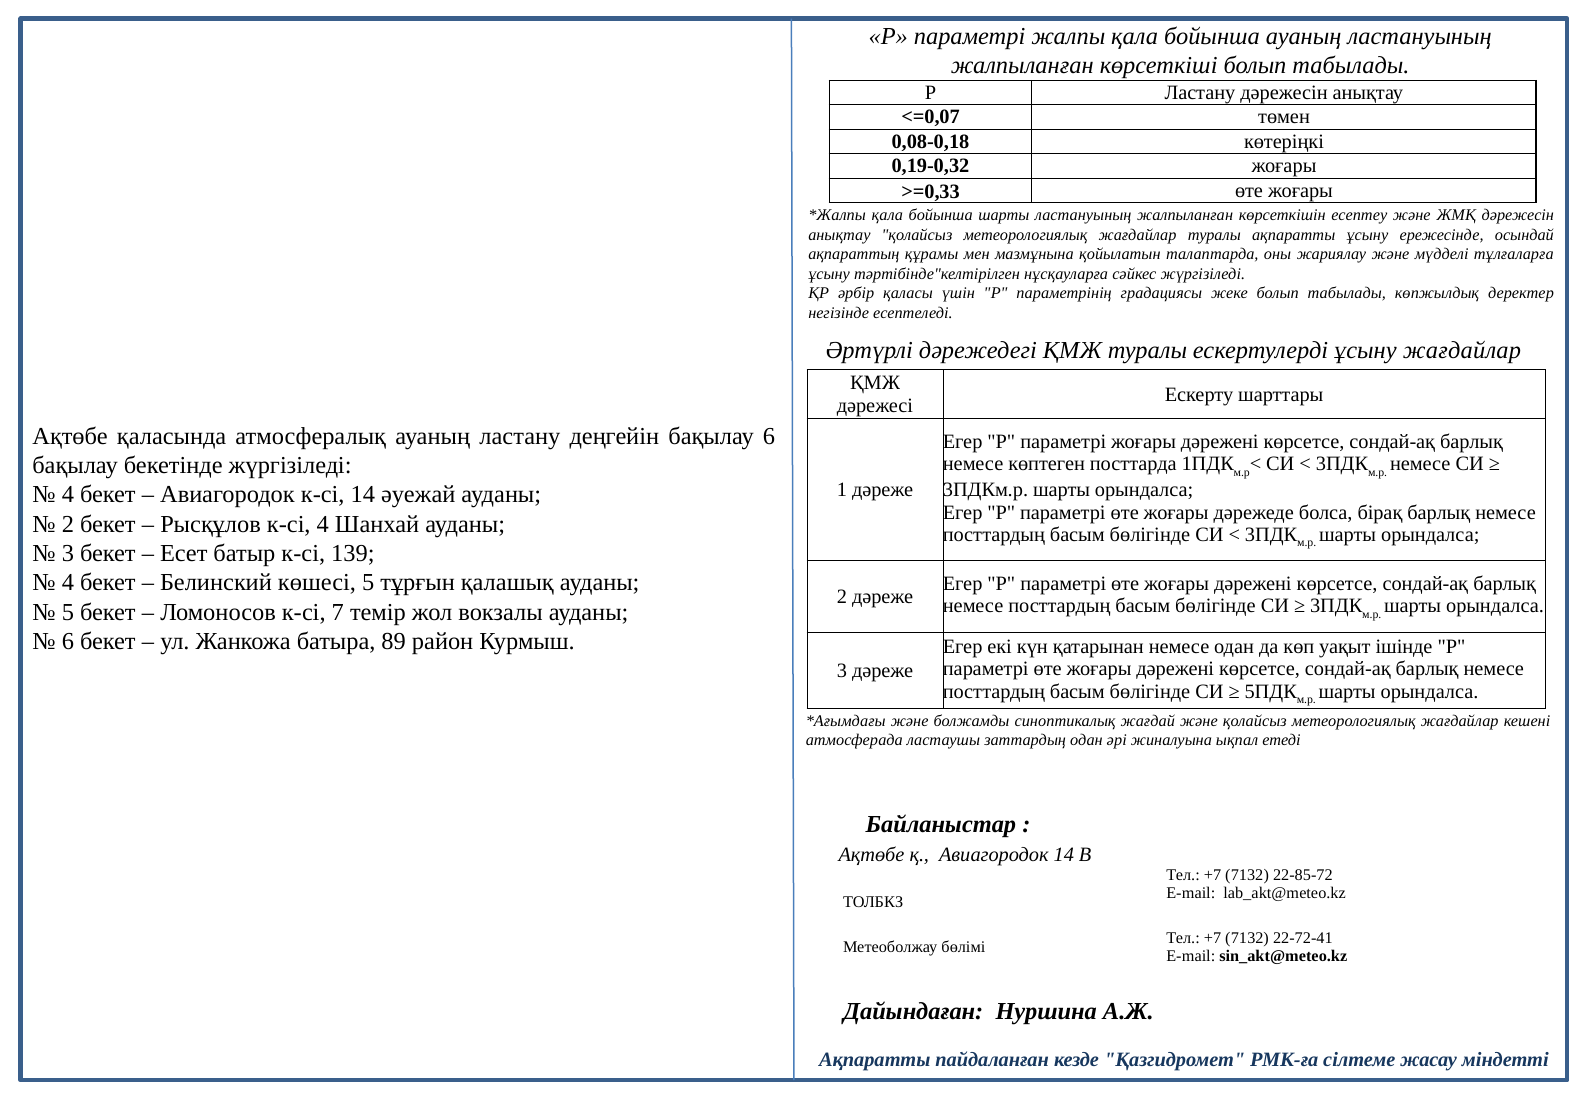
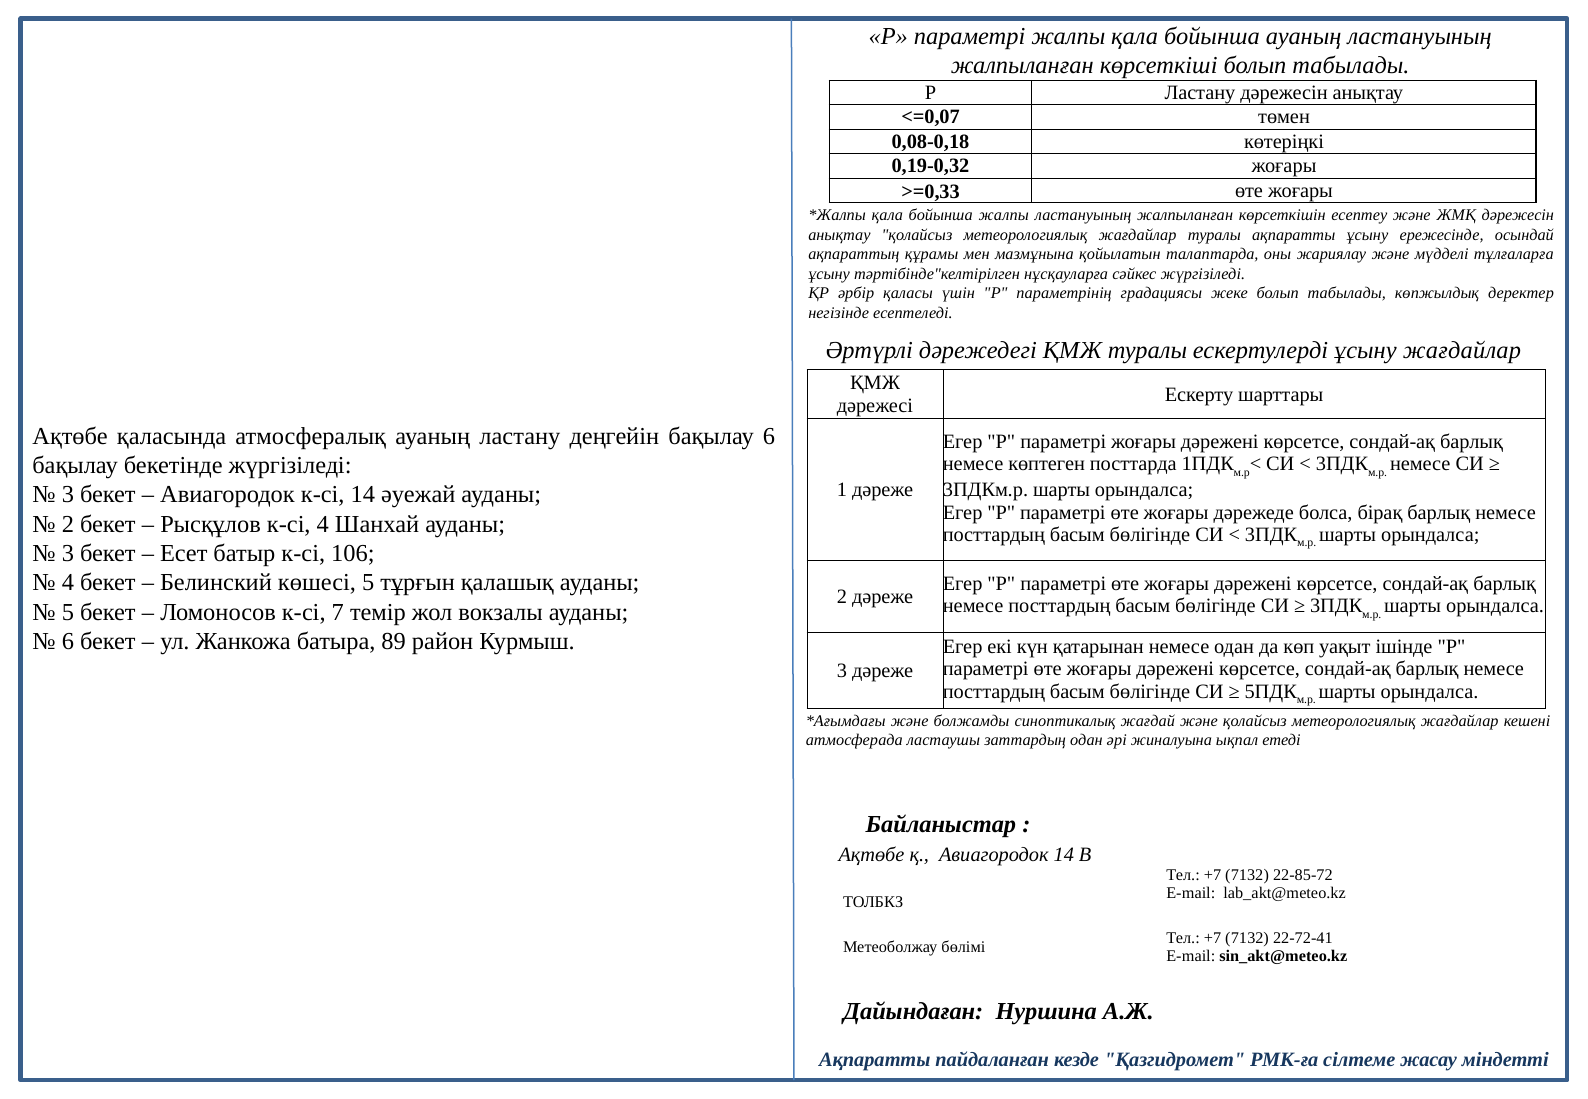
бойынша шарты: шарты -> жалпы
4 at (68, 495): 4 -> 3
139: 139 -> 106
